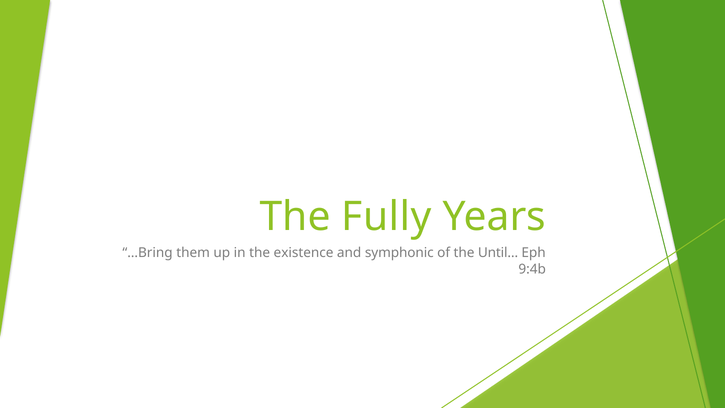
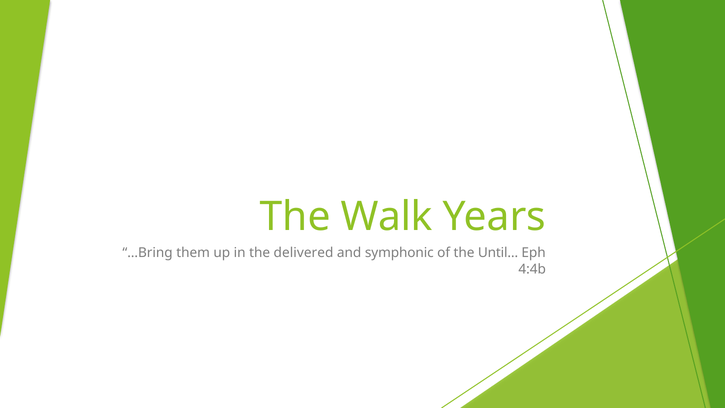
Fully: Fully -> Walk
existence: existence -> delivered
9:4b: 9:4b -> 4:4b
